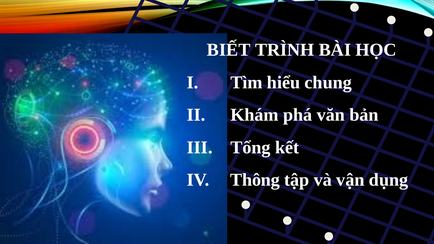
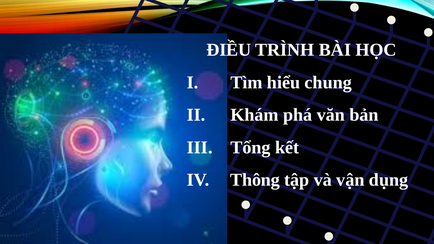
BIẾT: BIẾT -> ĐIỀU
